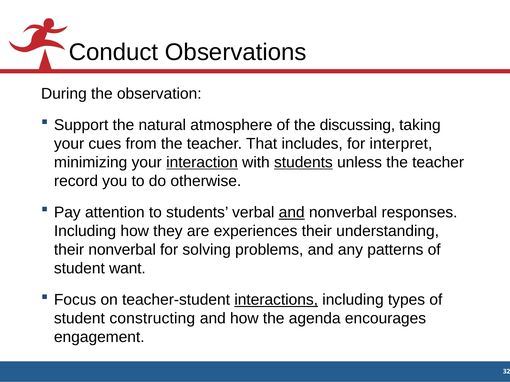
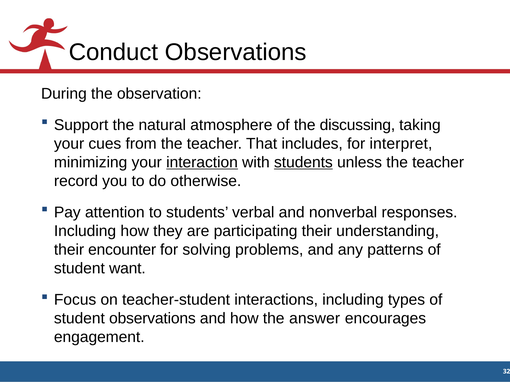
and at (292, 213) underline: present -> none
experiences: experiences -> participating
their nonverbal: nonverbal -> encounter
interactions underline: present -> none
student constructing: constructing -> observations
agenda: agenda -> answer
